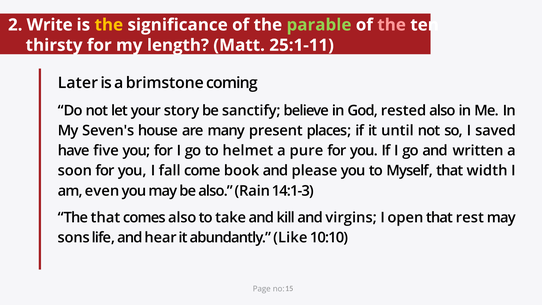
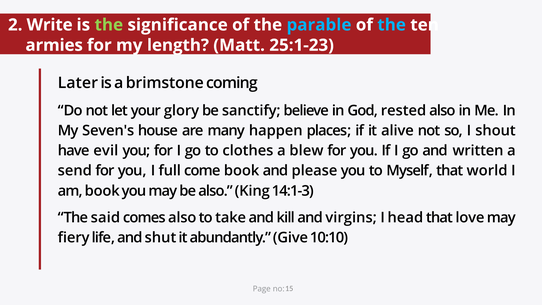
the at (109, 25) colour: yellow -> light green
parable colour: light green -> light blue
the at (392, 25) colour: pink -> light blue
thirsty: thirsty -> armies
25:1-11: 25:1-11 -> 25:1-23
story: story -> glory
present: present -> happen
until: until -> alive
saved: saved -> shout
five: five -> evil
helmet: helmet -> clothes
pure: pure -> blew
soon: soon -> send
fall: fall -> full
width: width -> world
am even: even -> book
Rain: Rain -> King
The that: that -> said
open: open -> head
rest: rest -> love
sons: sons -> fiery
hear: hear -> shut
Like: Like -> Give
